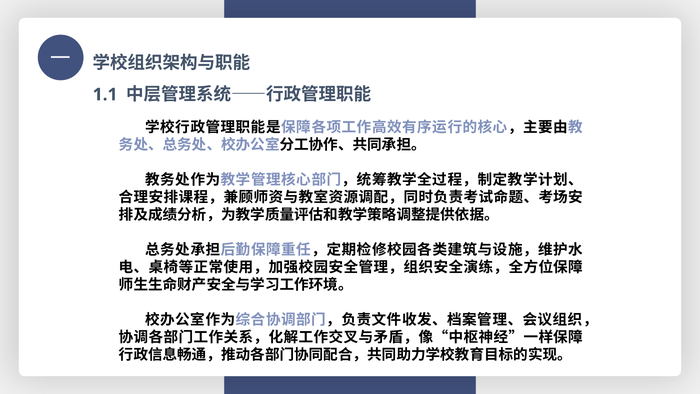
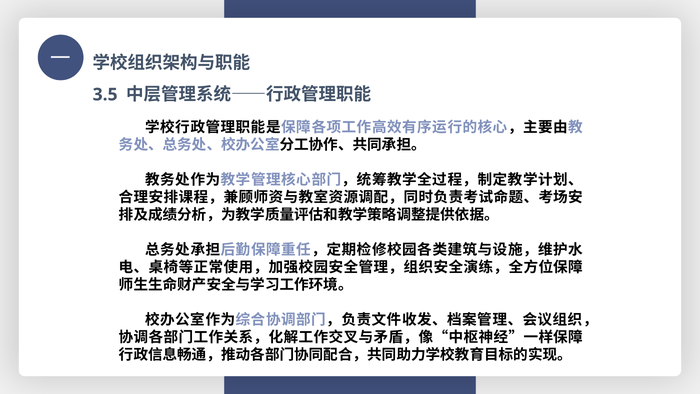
1.1: 1.1 -> 3.5
